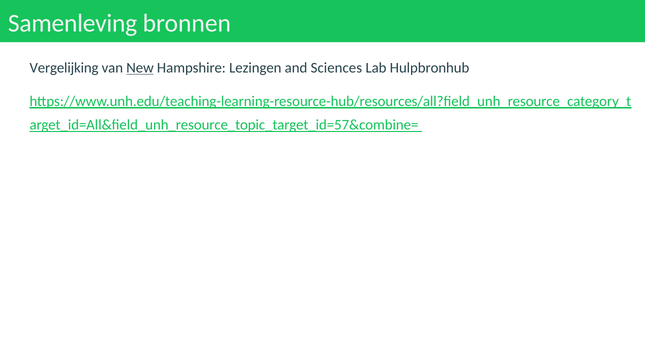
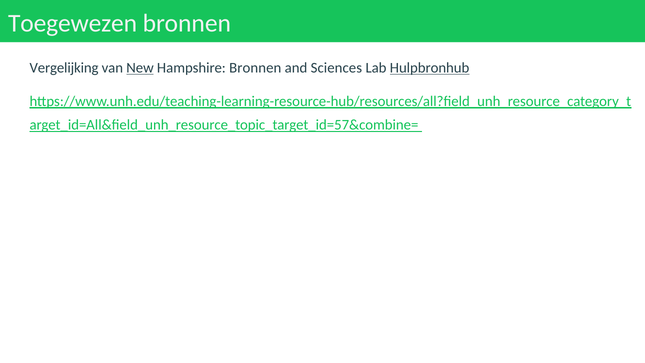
Samenleving: Samenleving -> Toegewezen
Hampshire Lezingen: Lezingen -> Bronnen
Hulpbronhub underline: none -> present
